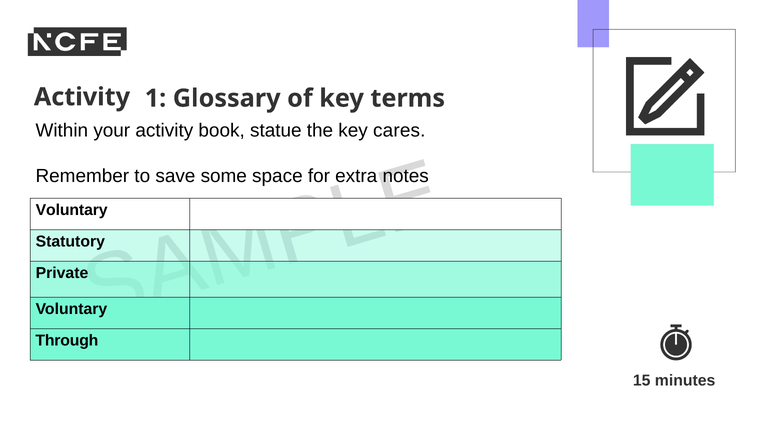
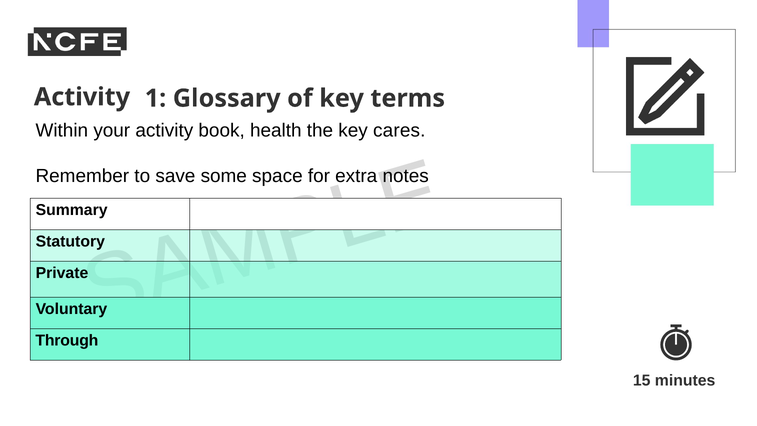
statue: statue -> health
Voluntary at (72, 210): Voluntary -> Summary
